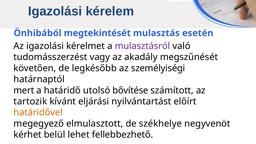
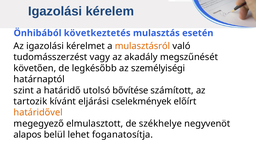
megtekintését: megtekintését -> következtetés
mulasztásról colour: purple -> orange
mert: mert -> szint
nyilvántartást: nyilvántartást -> cselekmények
kérhet: kérhet -> alapos
fellebbezhető: fellebbezhető -> foganatosítja
